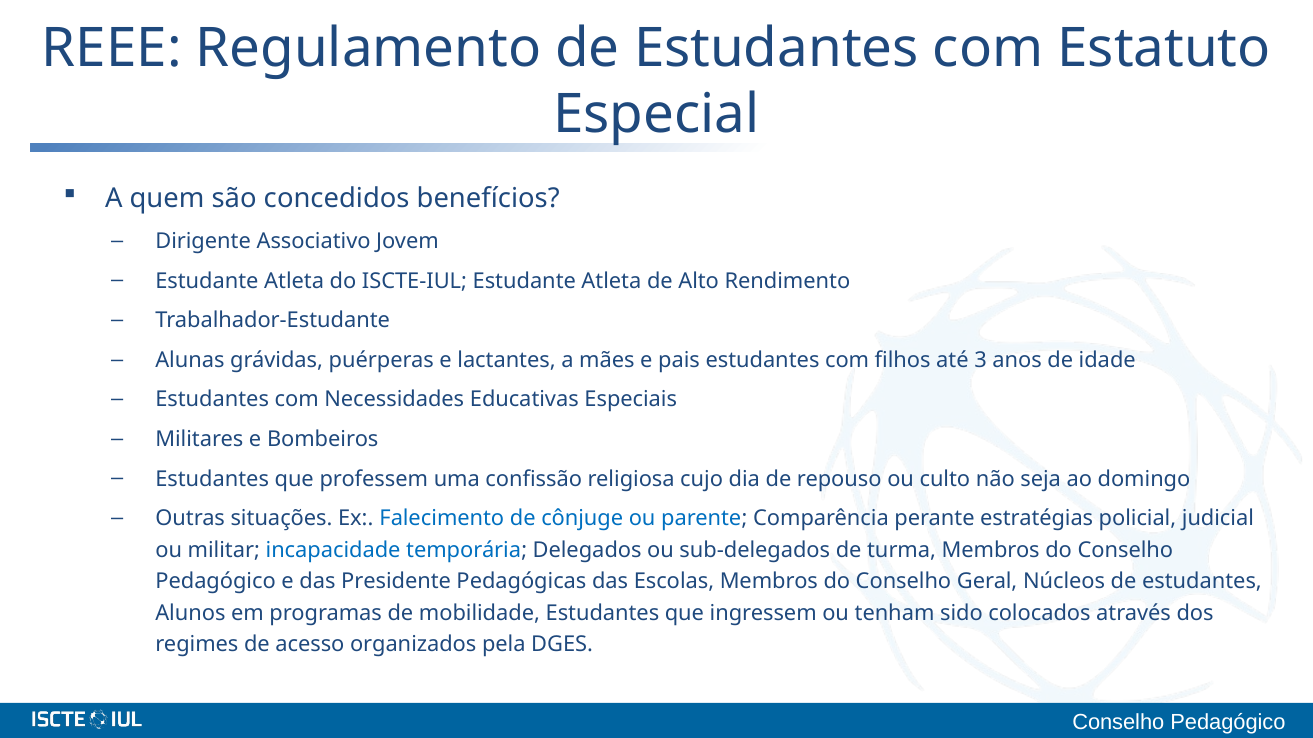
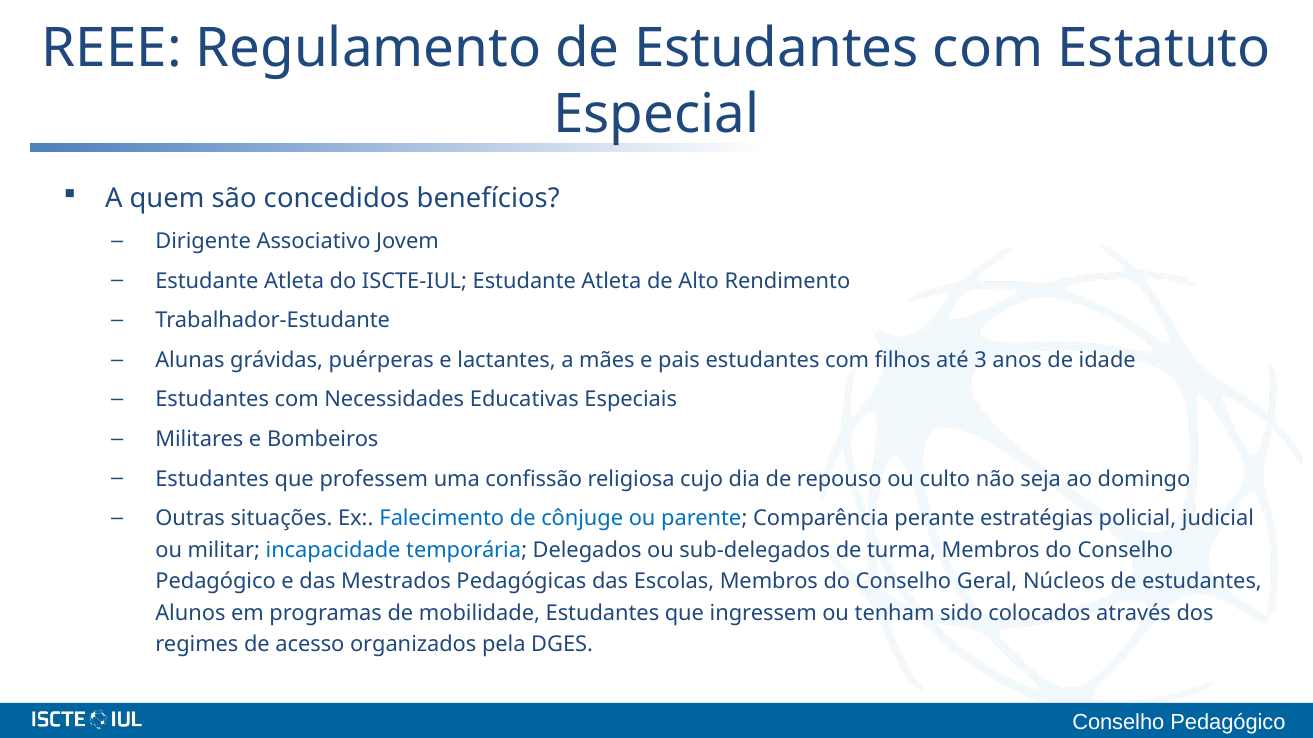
Presidente: Presidente -> Mestrados
